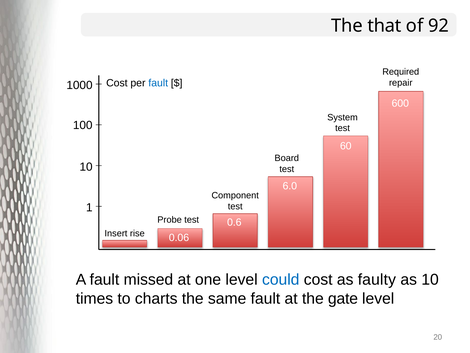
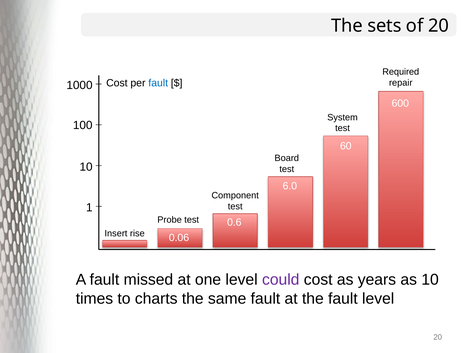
that: that -> sets
of 92: 92 -> 20
could colour: blue -> purple
faulty: faulty -> years
the gate: gate -> fault
